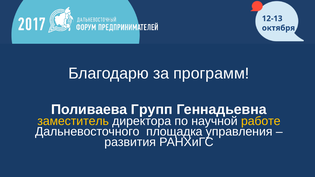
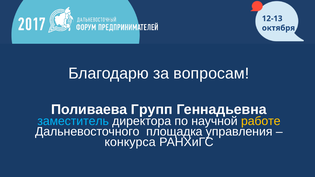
программ: программ -> вопросам
заместитель colour: yellow -> light blue
развития: развития -> конкурса
